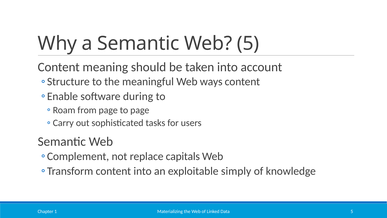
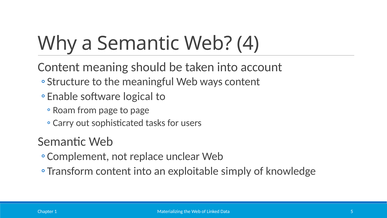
Web 5: 5 -> 4
during: during -> logical
capitals: capitals -> unclear
